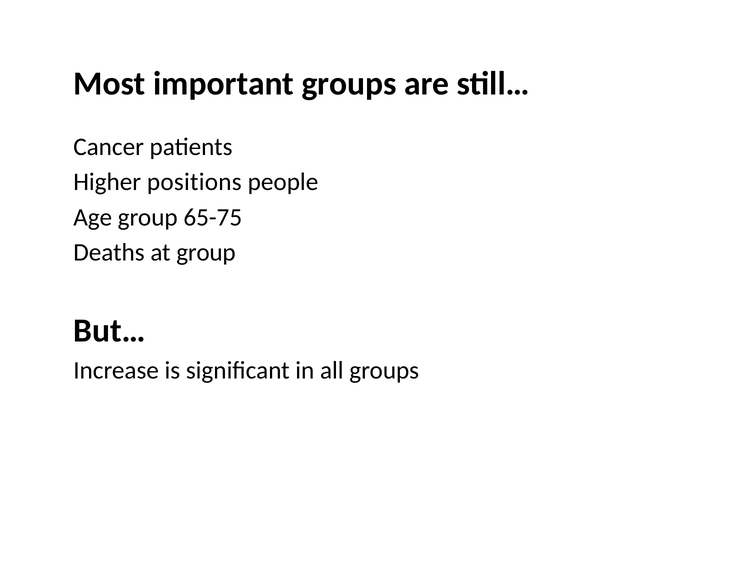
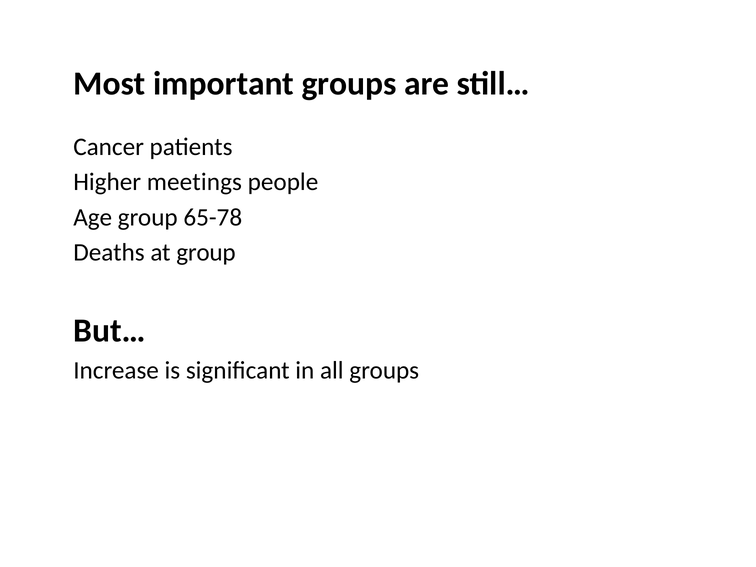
positions: positions -> meetings
65-75: 65-75 -> 65-78
